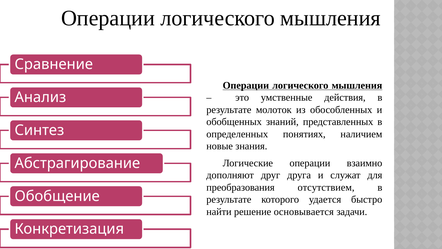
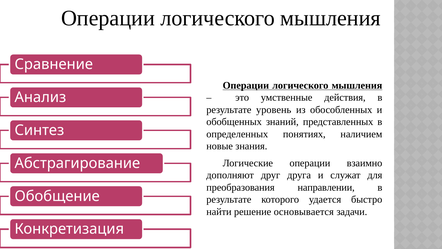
молоток: молоток -> уровень
отсутствием: отсутствием -> направлении
